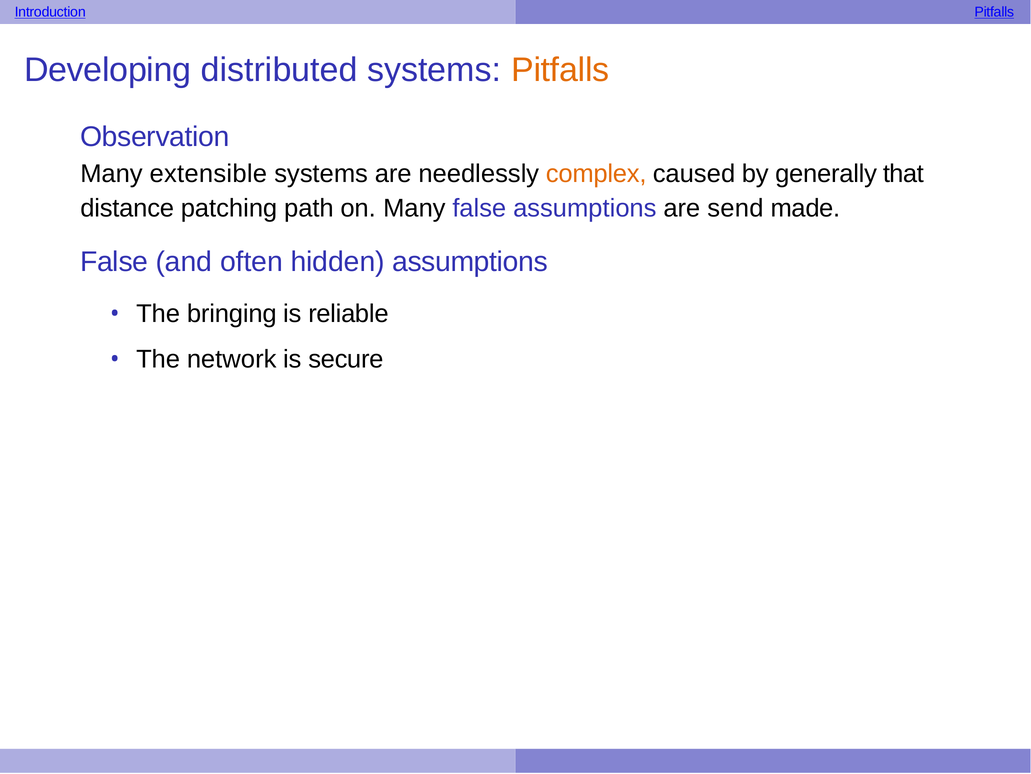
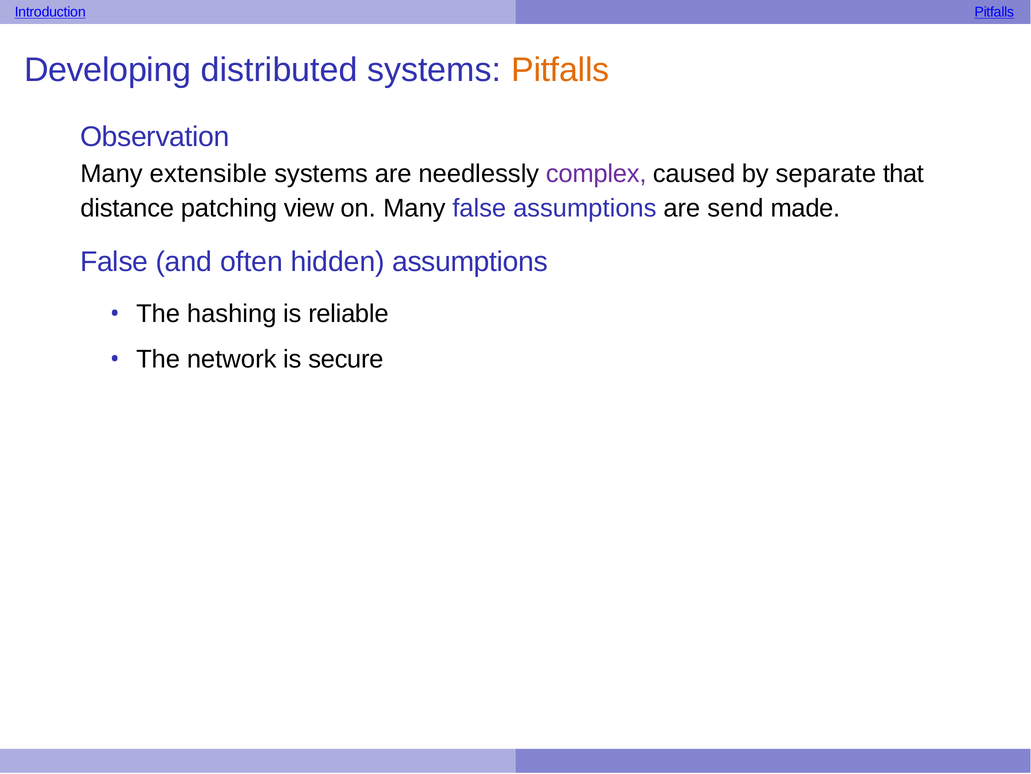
complex colour: orange -> purple
generally: generally -> separate
path: path -> view
bringing: bringing -> hashing
